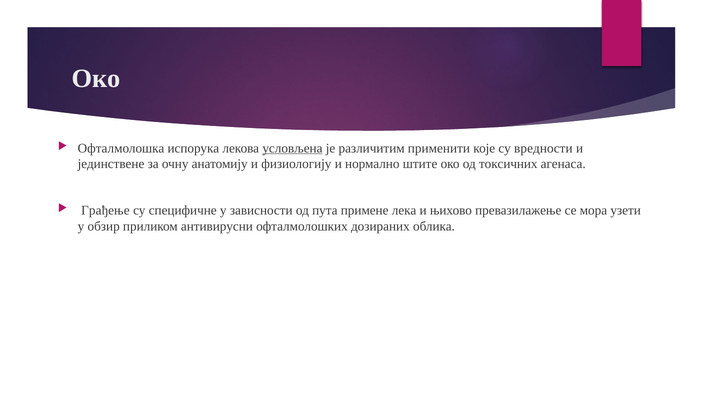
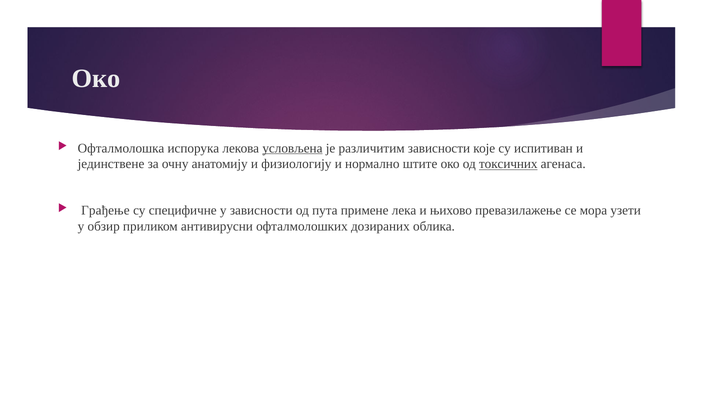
различитим применити: применити -> зависности
вредности: вредности -> испитиван
токсичних underline: none -> present
